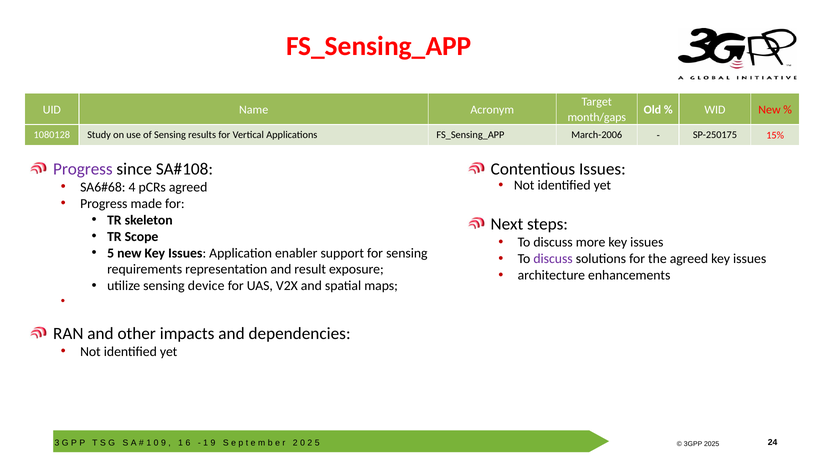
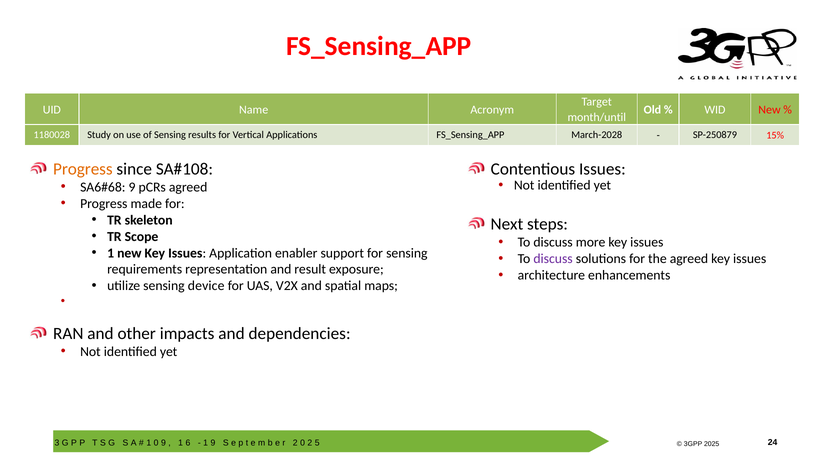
month/gaps: month/gaps -> month/until
1080128: 1080128 -> 1180028
March-2006: March-2006 -> March-2028
SP-250175: SP-250175 -> SP-250879
Progress at (83, 169) colour: purple -> orange
4 at (132, 187): 4 -> 9
5 at (111, 253): 5 -> 1
